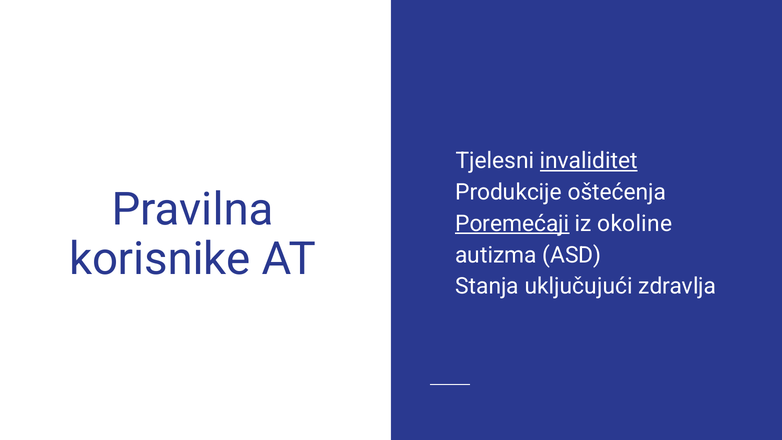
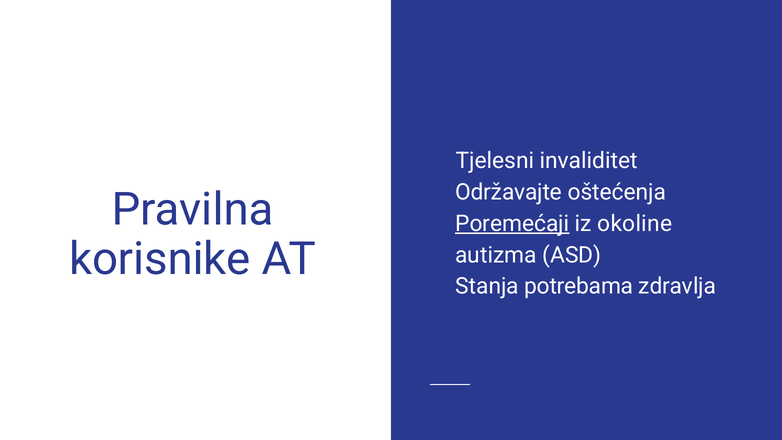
invaliditet underline: present -> none
Produkcije: Produkcije -> Održavajte
uključujući: uključujući -> potrebama
